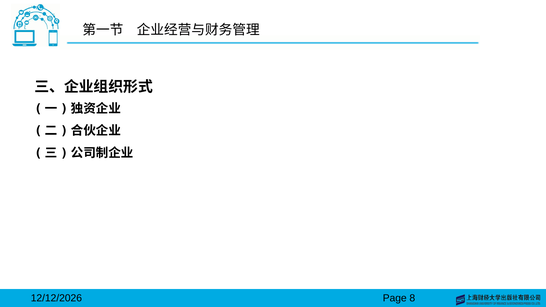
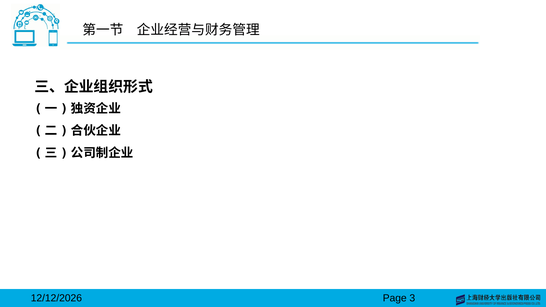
8: 8 -> 3
